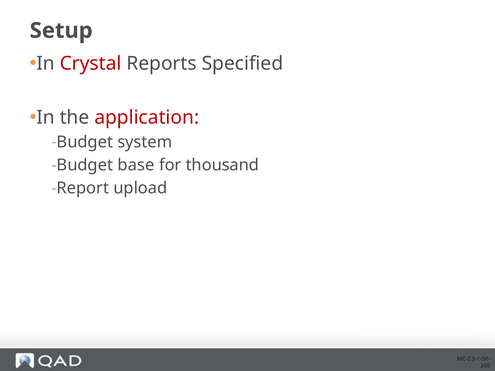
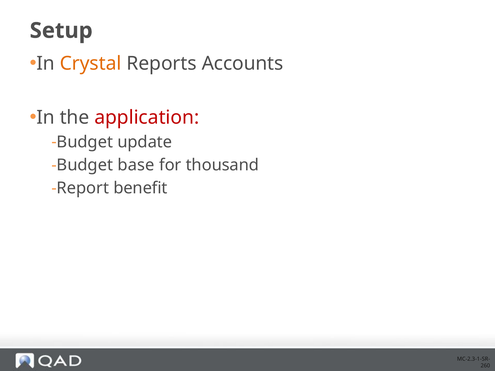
Crystal colour: red -> orange
Specified: Specified -> Accounts
system: system -> update
upload: upload -> benefit
